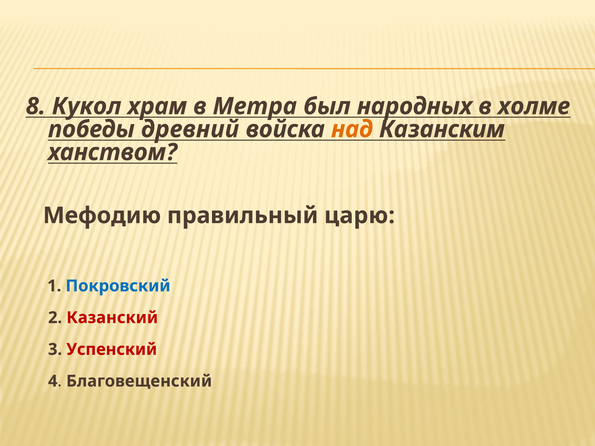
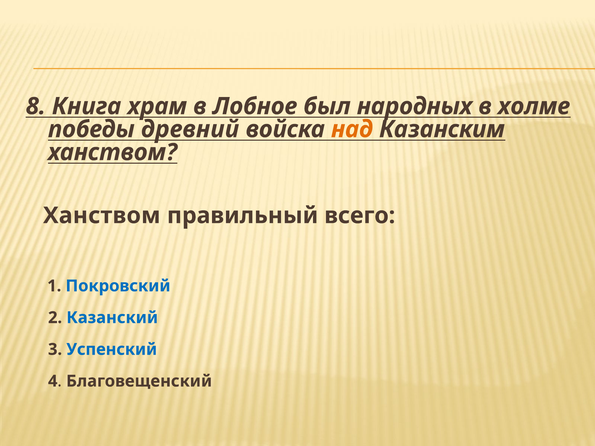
Кукол: Кукол -> Книга
Метра: Метра -> Лобное
Мефодию at (102, 216): Мефодию -> Ханством
царю: царю -> всего
Казанский colour: red -> blue
Успенский colour: red -> blue
